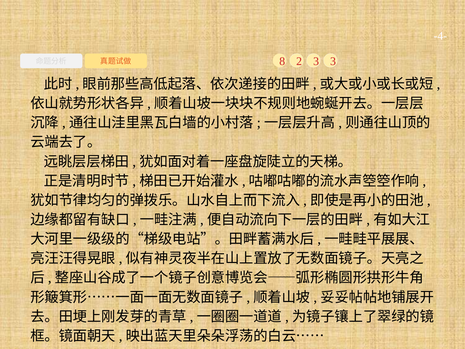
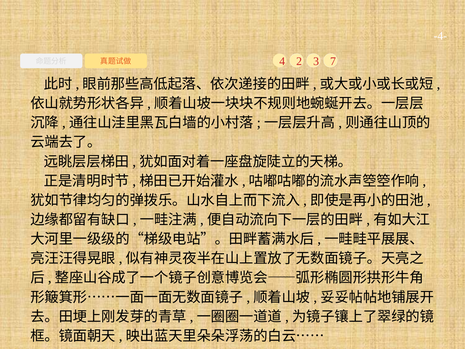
8: 8 -> 4
3 3: 3 -> 7
